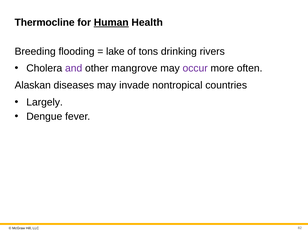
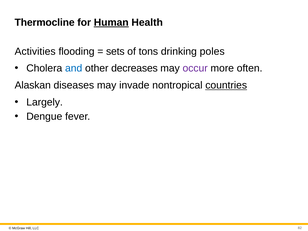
Breeding: Breeding -> Activities
lake: lake -> sets
rivers: rivers -> poles
and colour: purple -> blue
mangrove: mangrove -> decreases
countries underline: none -> present
